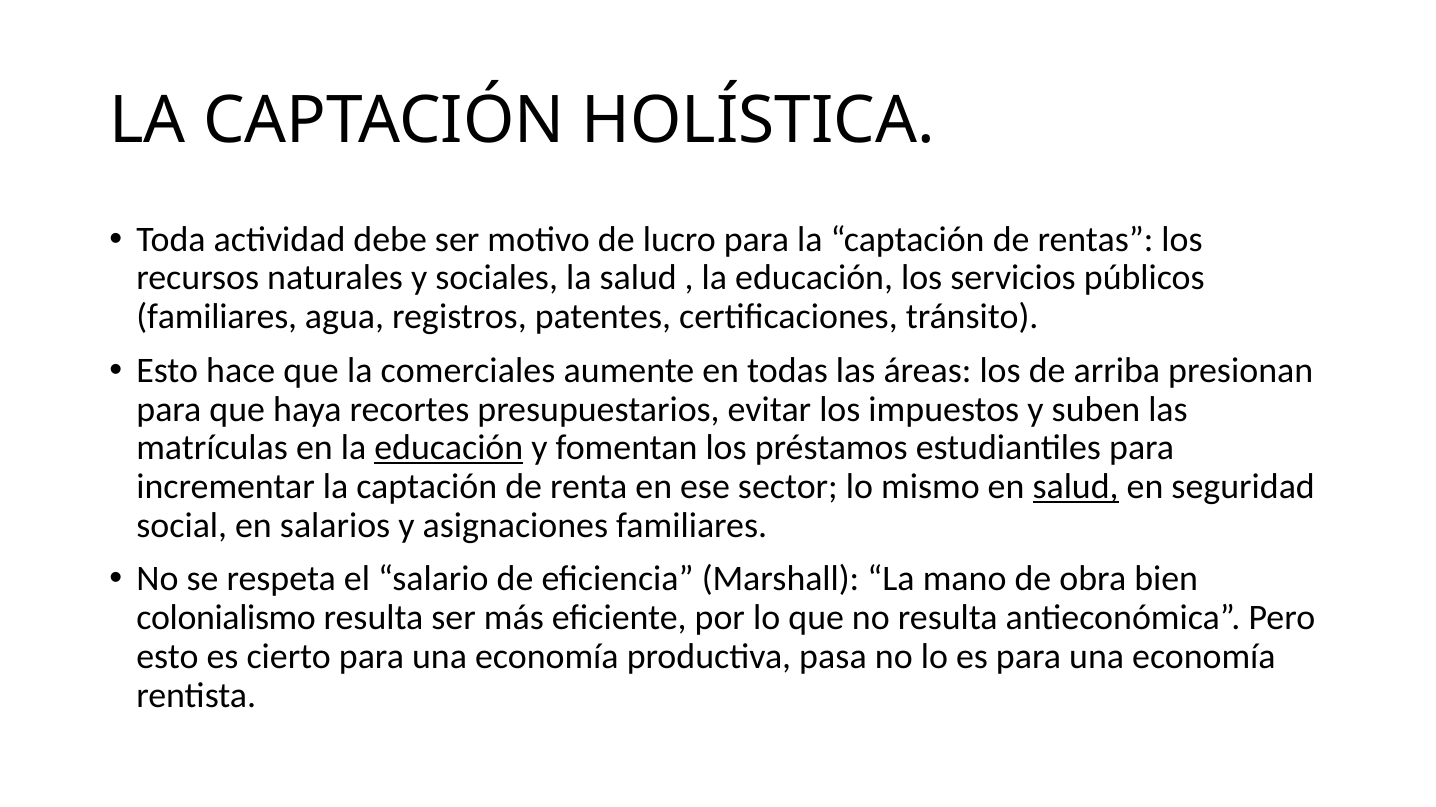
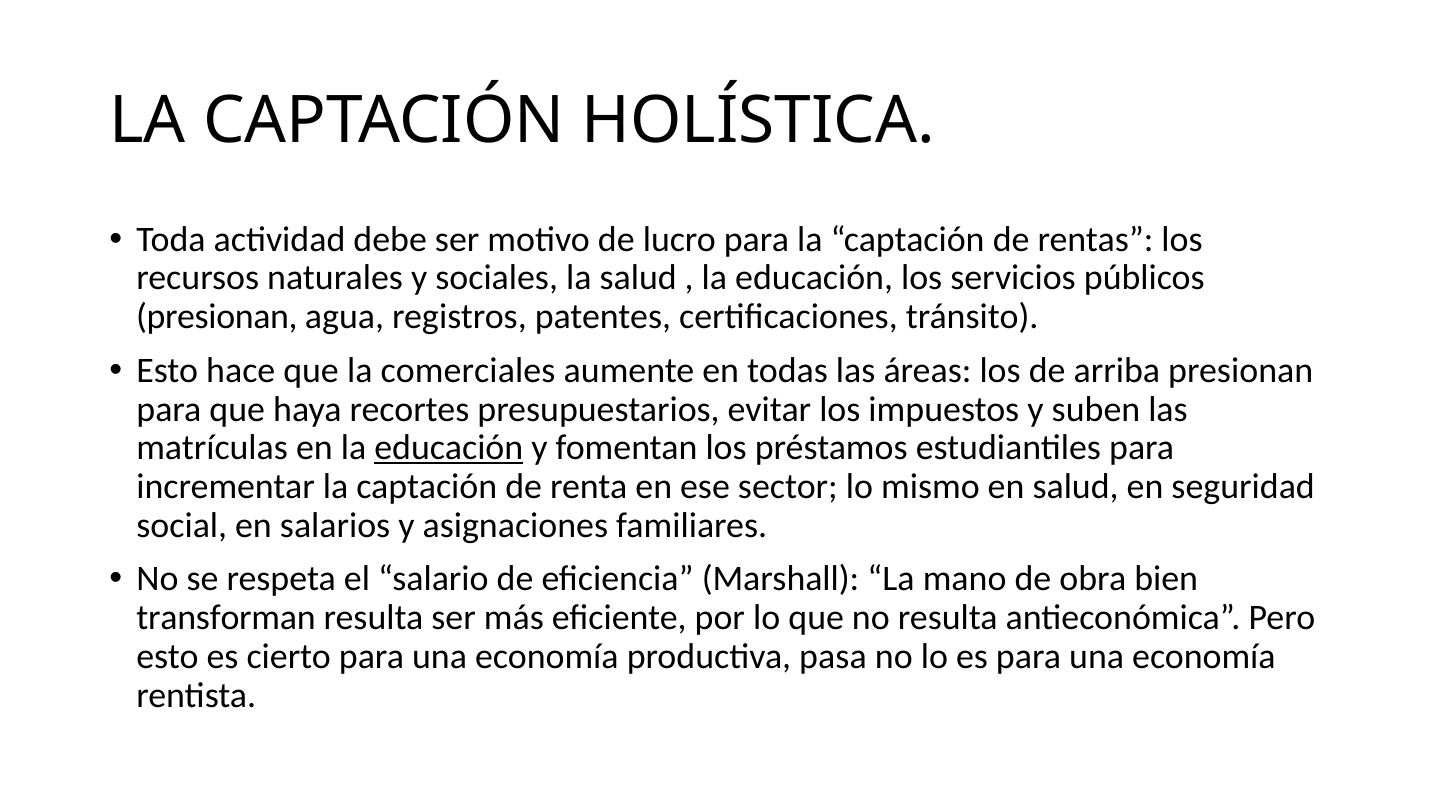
familiares at (217, 317): familiares -> presionan
salud at (1076, 487) underline: present -> none
colonialismo: colonialismo -> transforman
